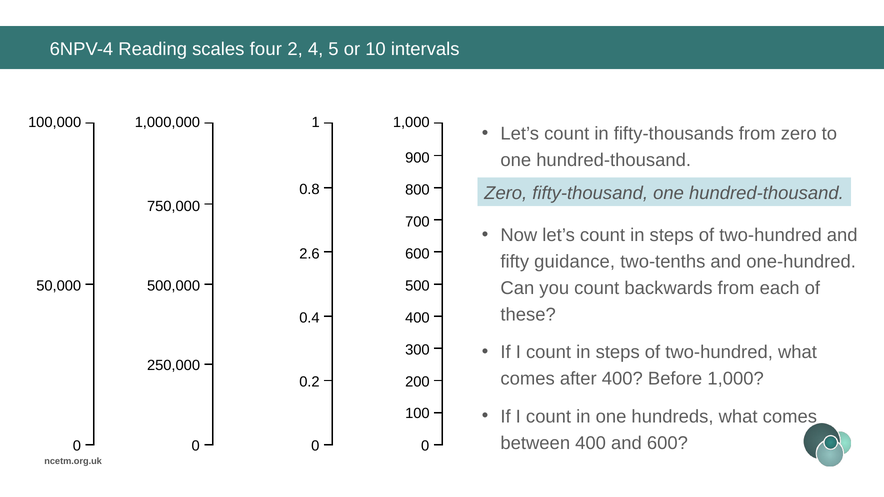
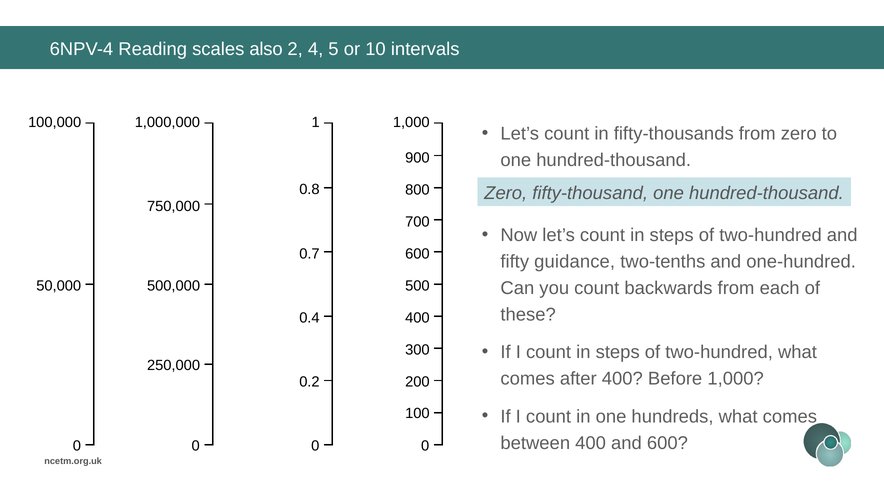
four: four -> also
2.6: 2.6 -> 0.7
